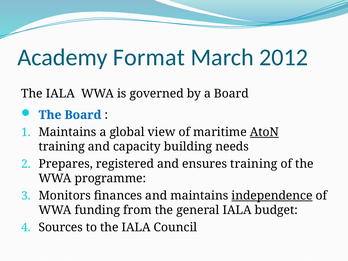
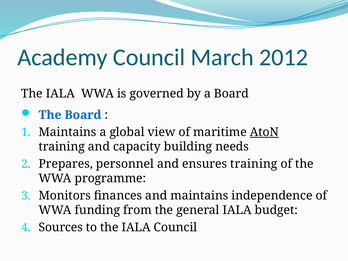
Academy Format: Format -> Council
registered: registered -> personnel
independence underline: present -> none
